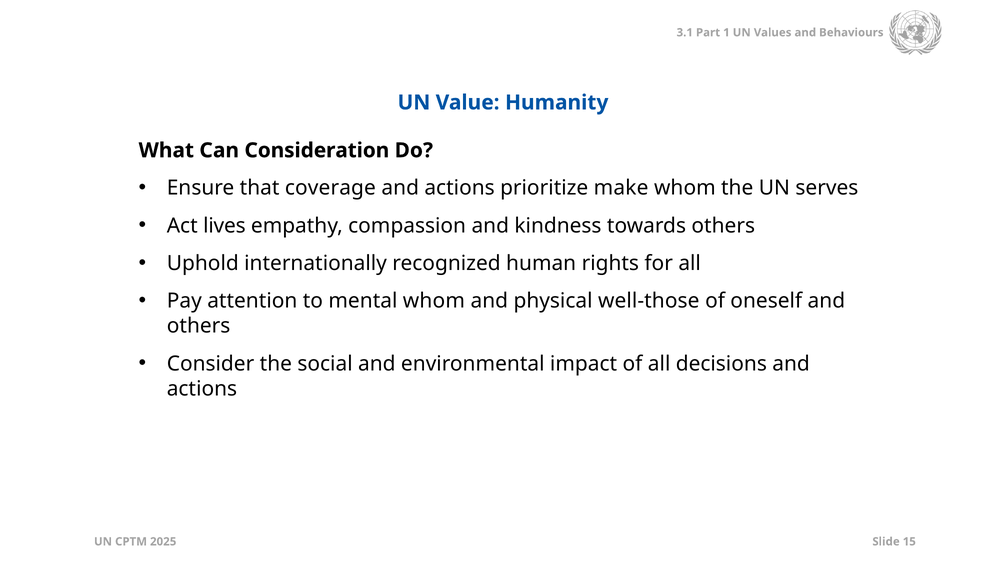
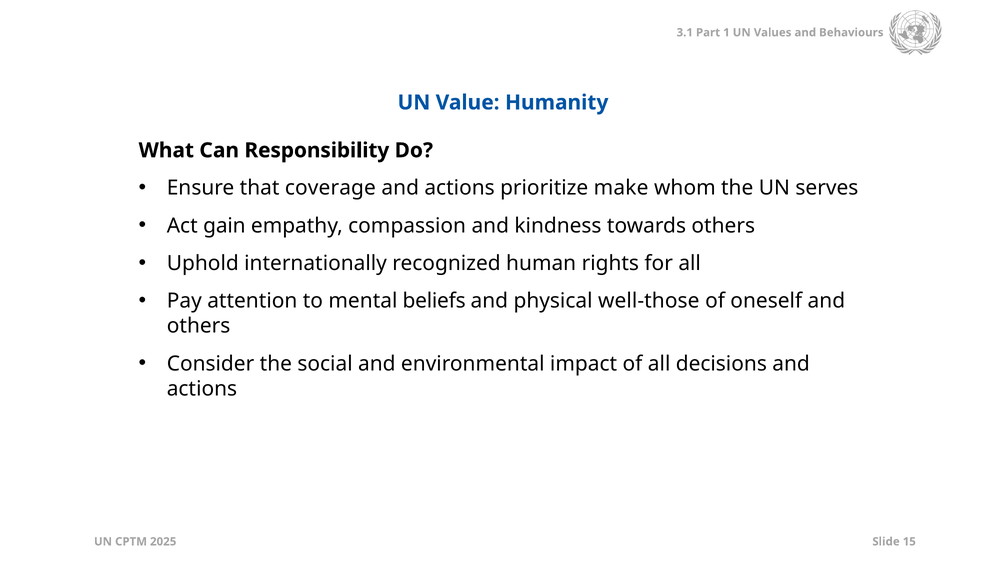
Consideration: Consideration -> Responsibility
lives: lives -> gain
mental whom: whom -> beliefs
